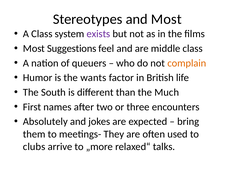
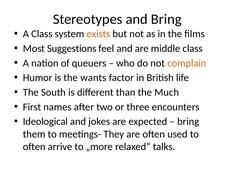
and Most: Most -> Bring
exists colour: purple -> orange
Absolutely: Absolutely -> Ideological
clubs at (34, 147): clubs -> often
